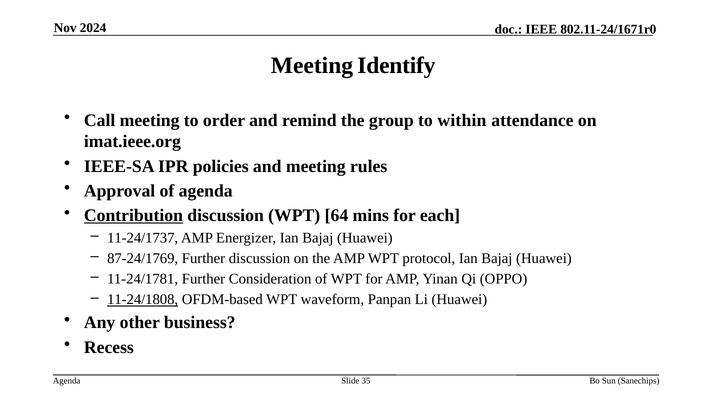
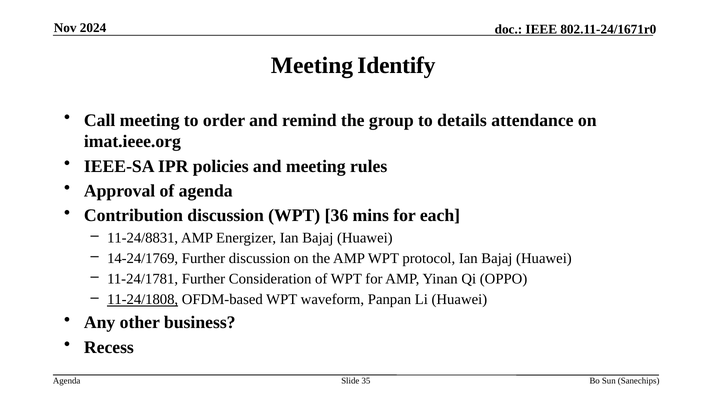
within: within -> details
Contribution underline: present -> none
64: 64 -> 36
11-24/1737: 11-24/1737 -> 11-24/8831
87-24/1769: 87-24/1769 -> 14-24/1769
